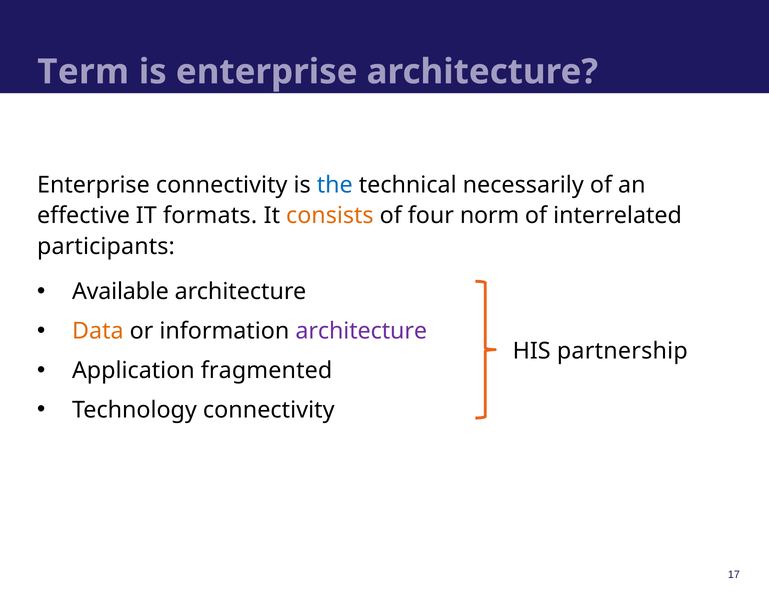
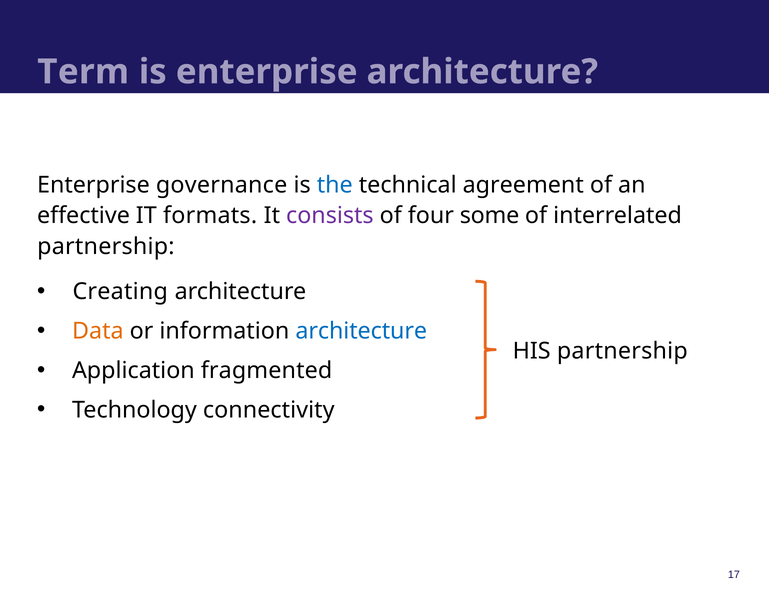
Enterprise connectivity: connectivity -> governance
necessarily: necessarily -> agreement
consists colour: orange -> purple
norm: norm -> some
participants at (106, 246): participants -> partnership
Available: Available -> Creating
architecture at (361, 331) colour: purple -> blue
